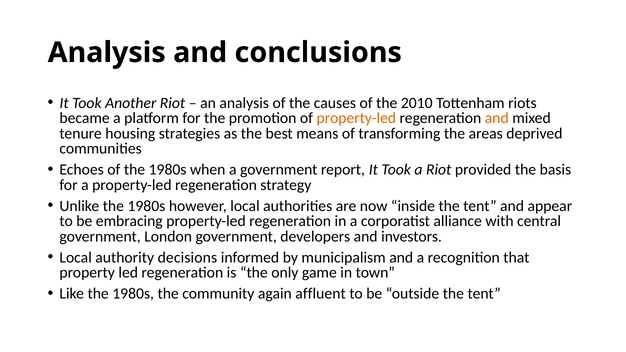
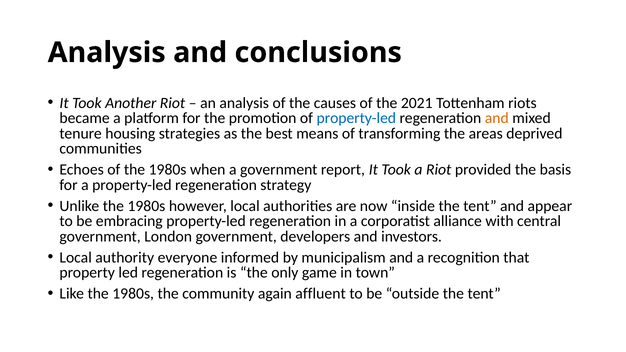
2010: 2010 -> 2021
property-led at (356, 118) colour: orange -> blue
decisions: decisions -> everyone
